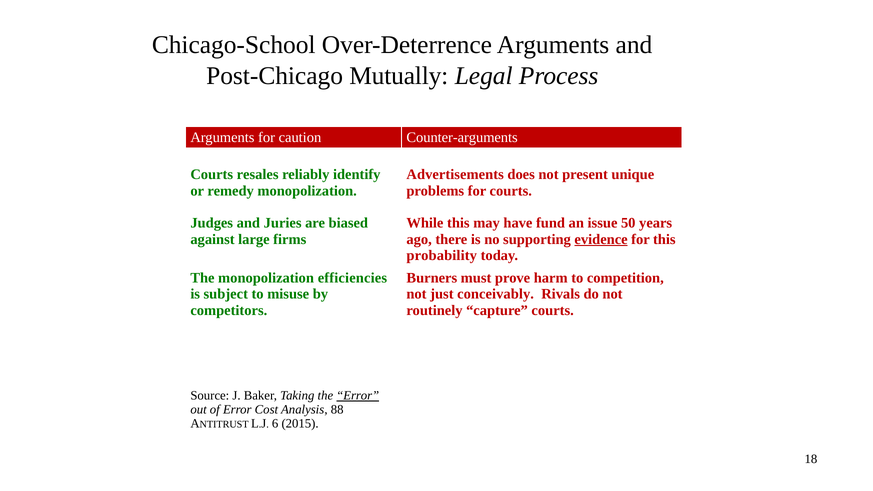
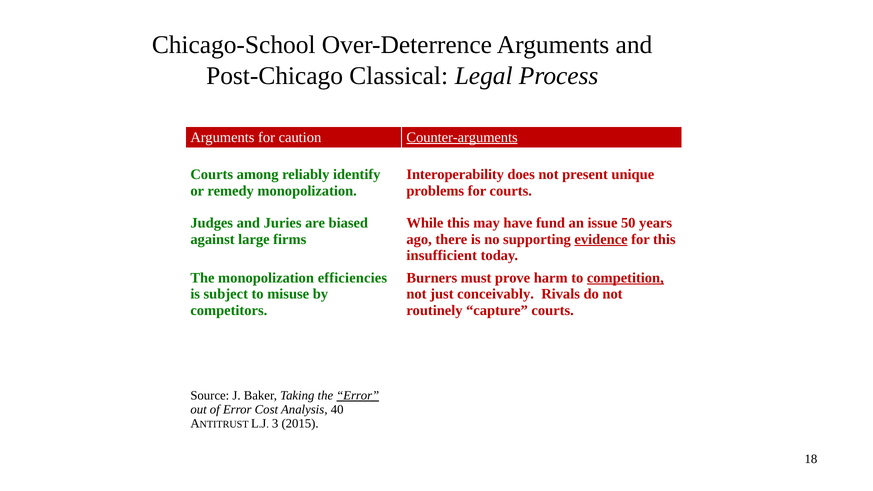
Mutually: Mutually -> Classical
Counter-arguments underline: none -> present
resales: resales -> among
Advertisements: Advertisements -> Interoperability
probability: probability -> insufficient
competition underline: none -> present
88: 88 -> 40
6: 6 -> 3
